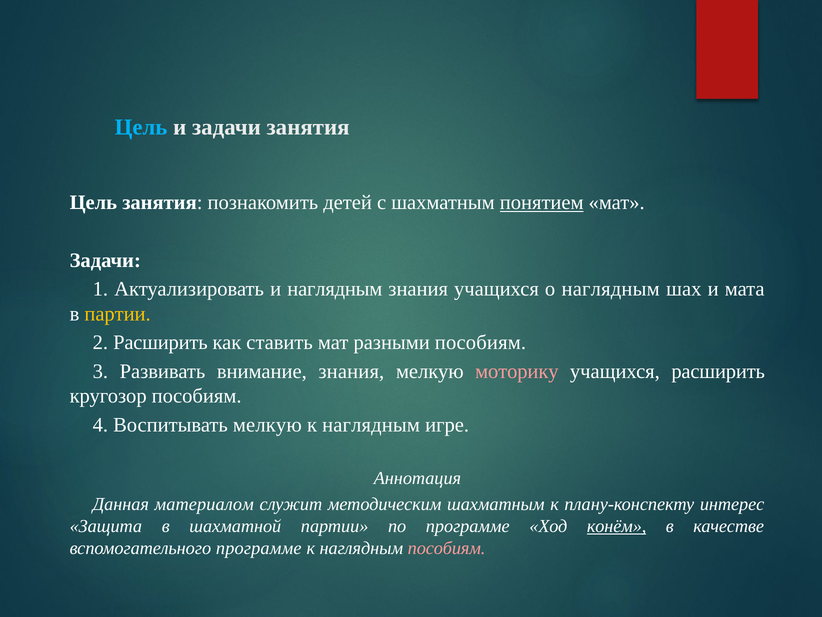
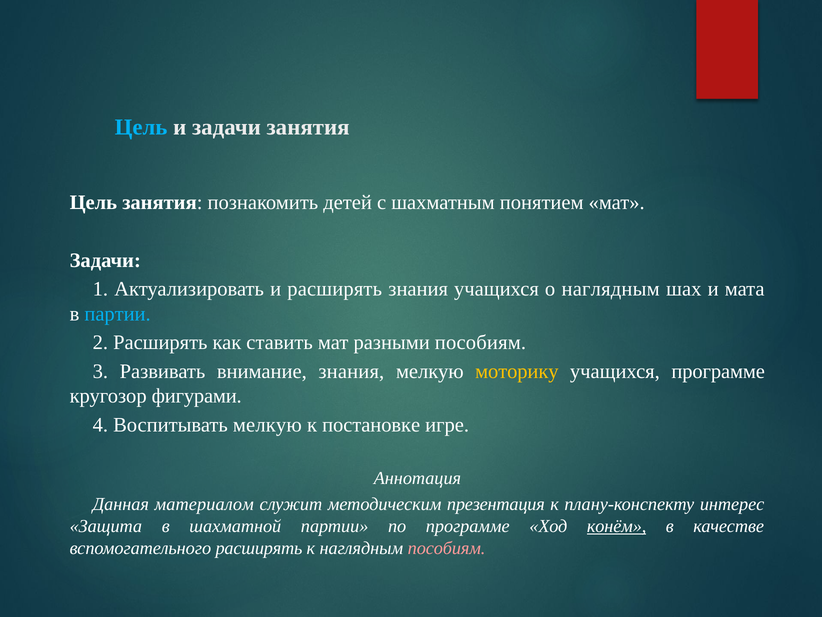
понятием underline: present -> none
и наглядным: наглядным -> расширять
партии at (118, 314) colour: yellow -> light blue
2 Расширить: Расширить -> Расширять
моторику colour: pink -> yellow
учащихся расширить: расширить -> программе
кругозор пособиям: пособиям -> фигурами
наглядным at (371, 425): наглядным -> постановке
методическим шахматным: шахматным -> презентация
вспомогательного программе: программе -> расширять
